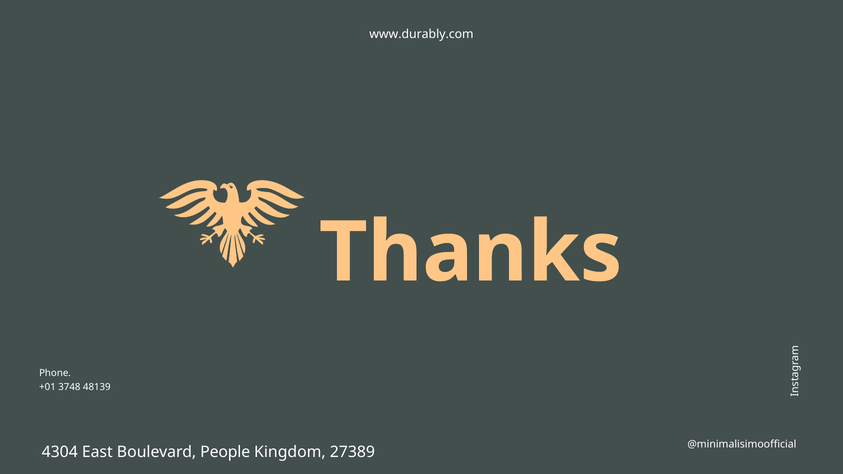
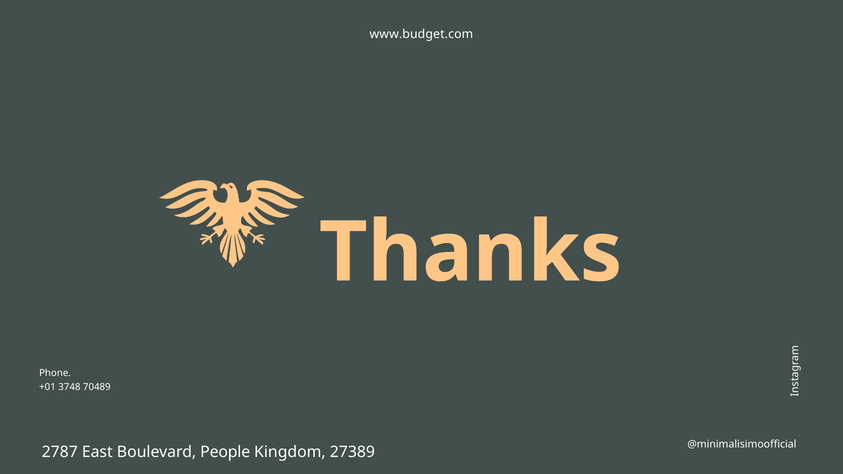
www.durably.com: www.durably.com -> www.budget.com
48139: 48139 -> 70489
4304: 4304 -> 2787
